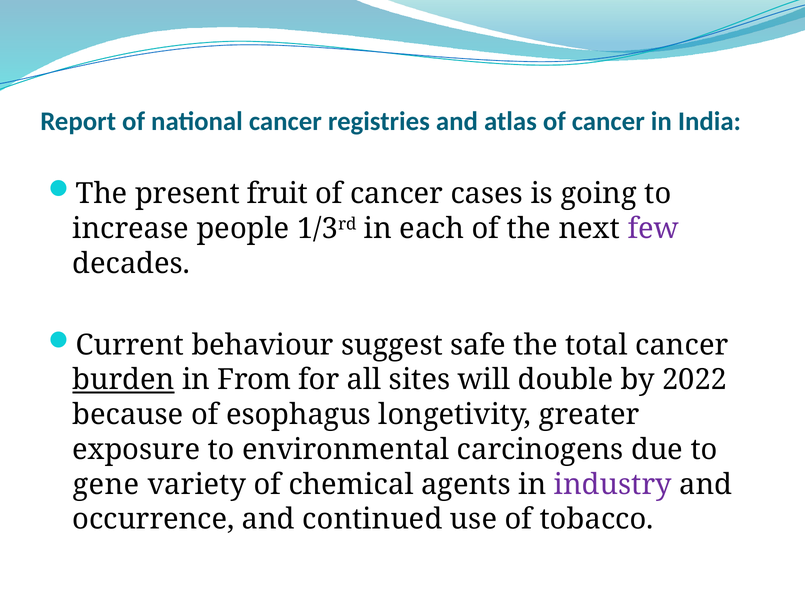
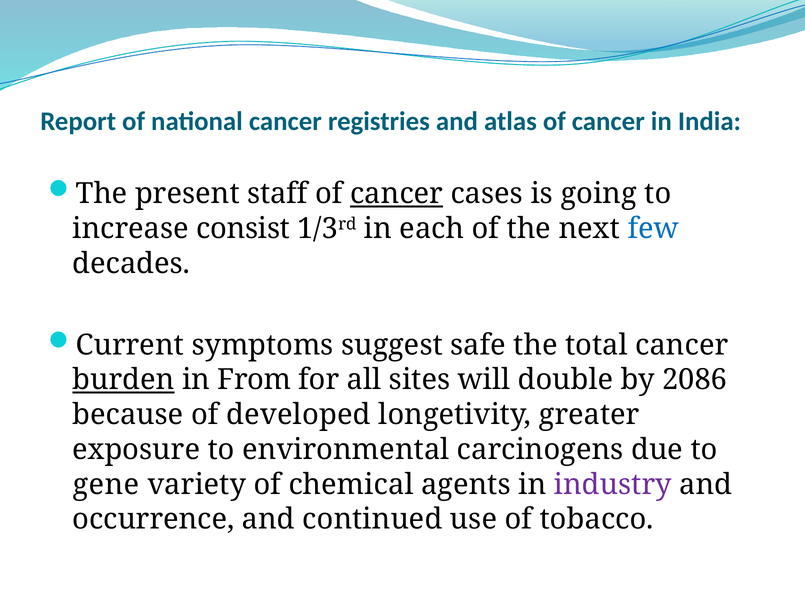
fruit: fruit -> staff
cancer at (397, 194) underline: none -> present
people: people -> consist
few colour: purple -> blue
behaviour: behaviour -> symptoms
2022: 2022 -> 2086
esophagus: esophagus -> developed
